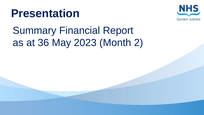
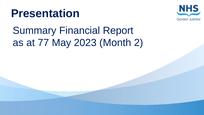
36: 36 -> 77
